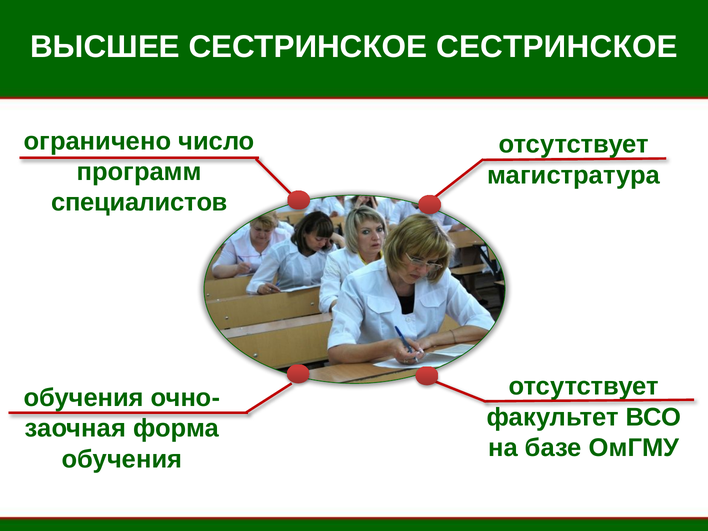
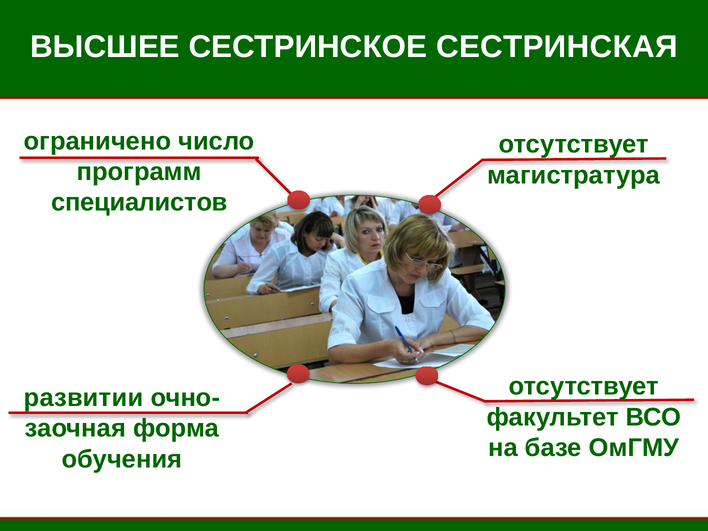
СЕСТРИНСКОЕ СЕСТРИНСКОЕ: СЕСТРИНСКОЕ -> СЕСТРИНСКАЯ
обучения at (84, 398): обучения -> развитии
